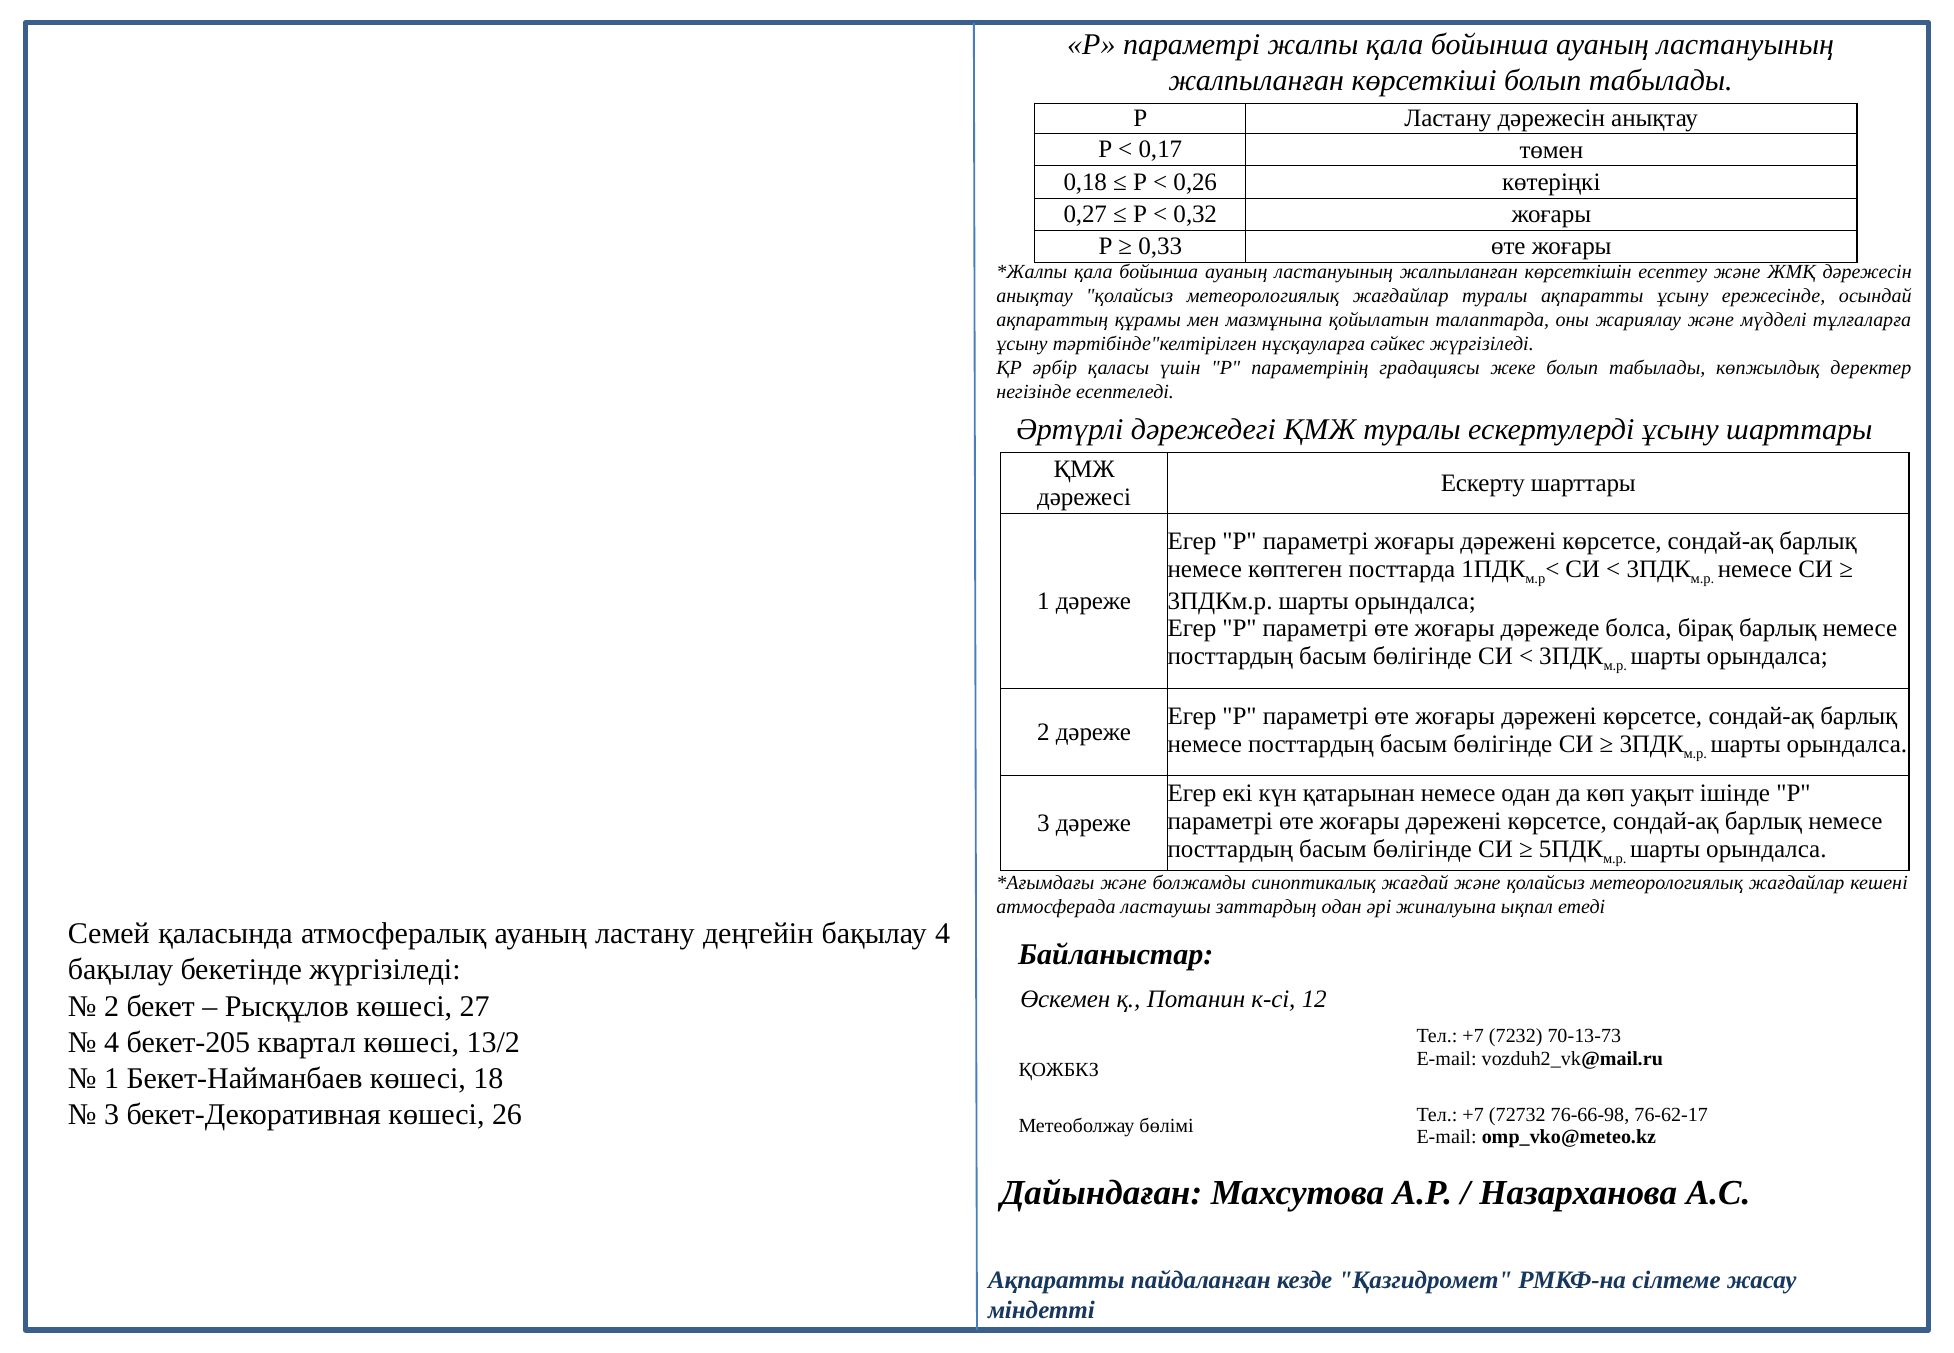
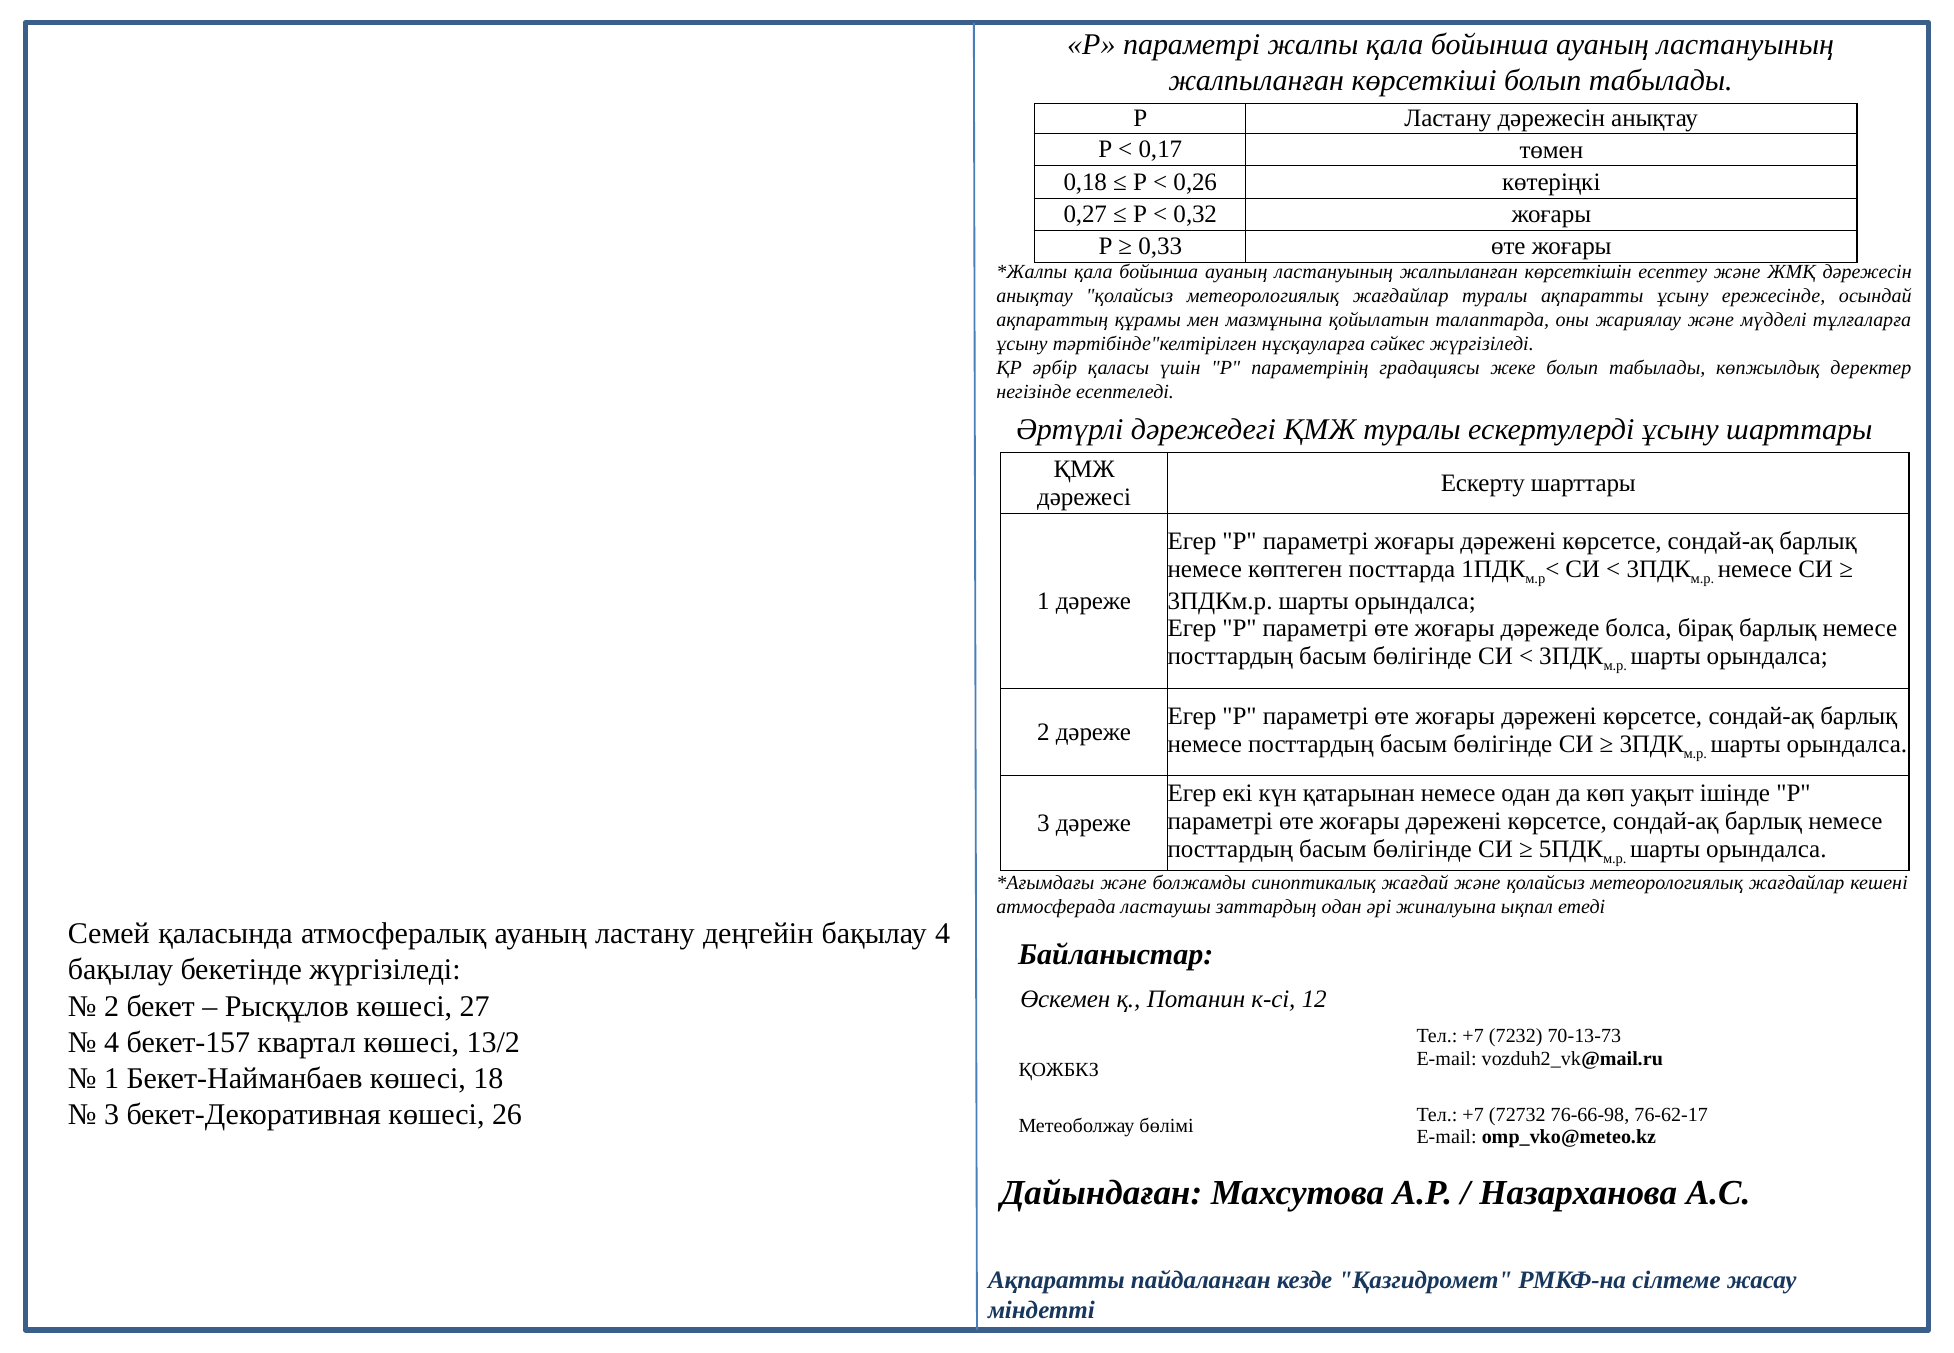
бекет-205: бекет-205 -> бекет-157
